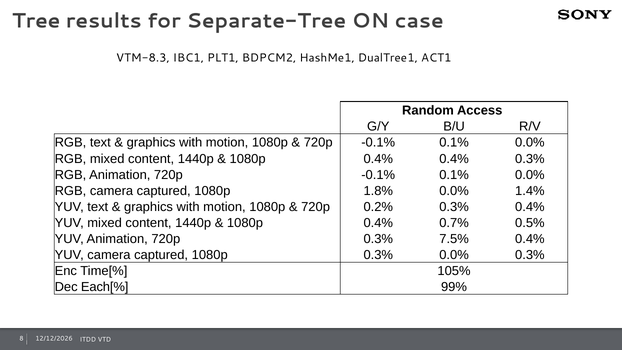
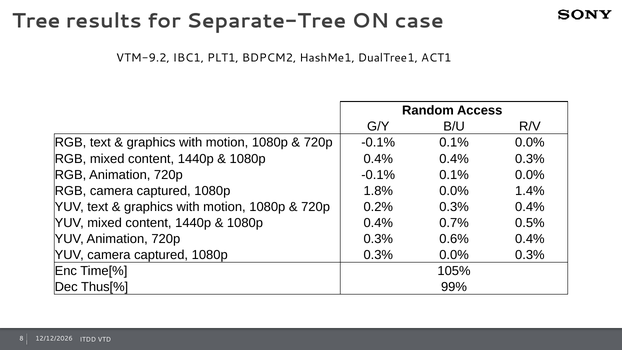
VTM-8.3: VTM-8.3 -> VTM-9.2
7.5%: 7.5% -> 0.6%
Each[%: Each[% -> Thus[%
